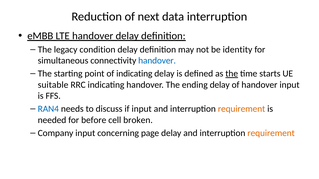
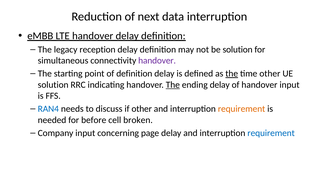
condition: condition -> reception
be identity: identity -> solution
handover at (157, 61) colour: blue -> purple
of indicating: indicating -> definition
time starts: starts -> other
suitable at (53, 85): suitable -> solution
The at (173, 85) underline: none -> present
if input: input -> other
requirement at (271, 133) colour: orange -> blue
